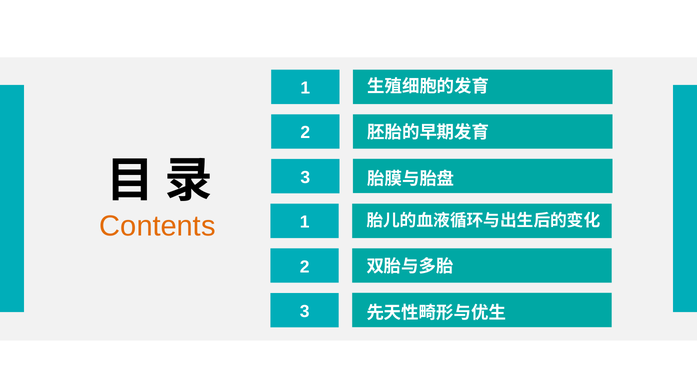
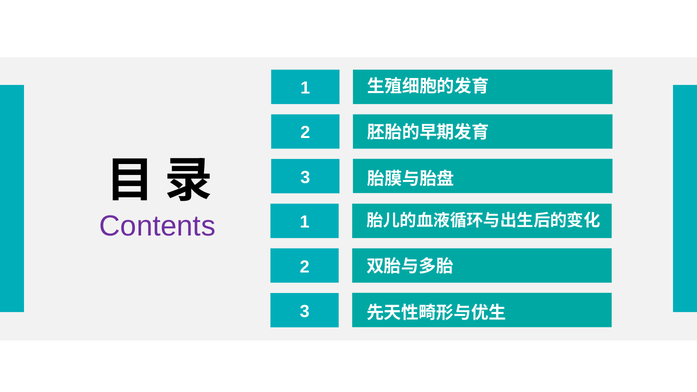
Contents colour: orange -> purple
